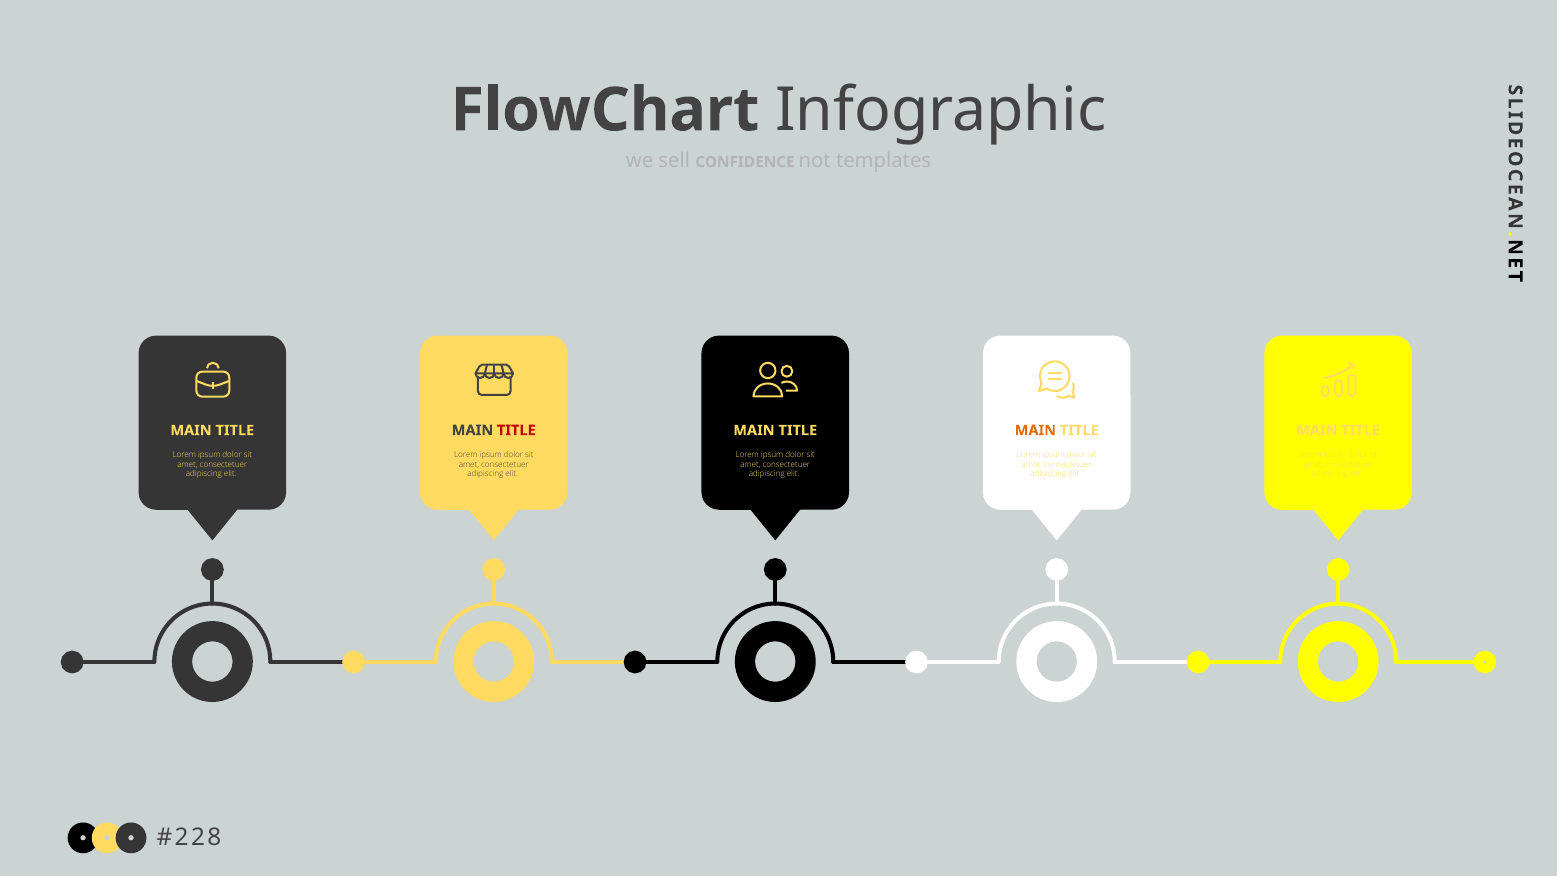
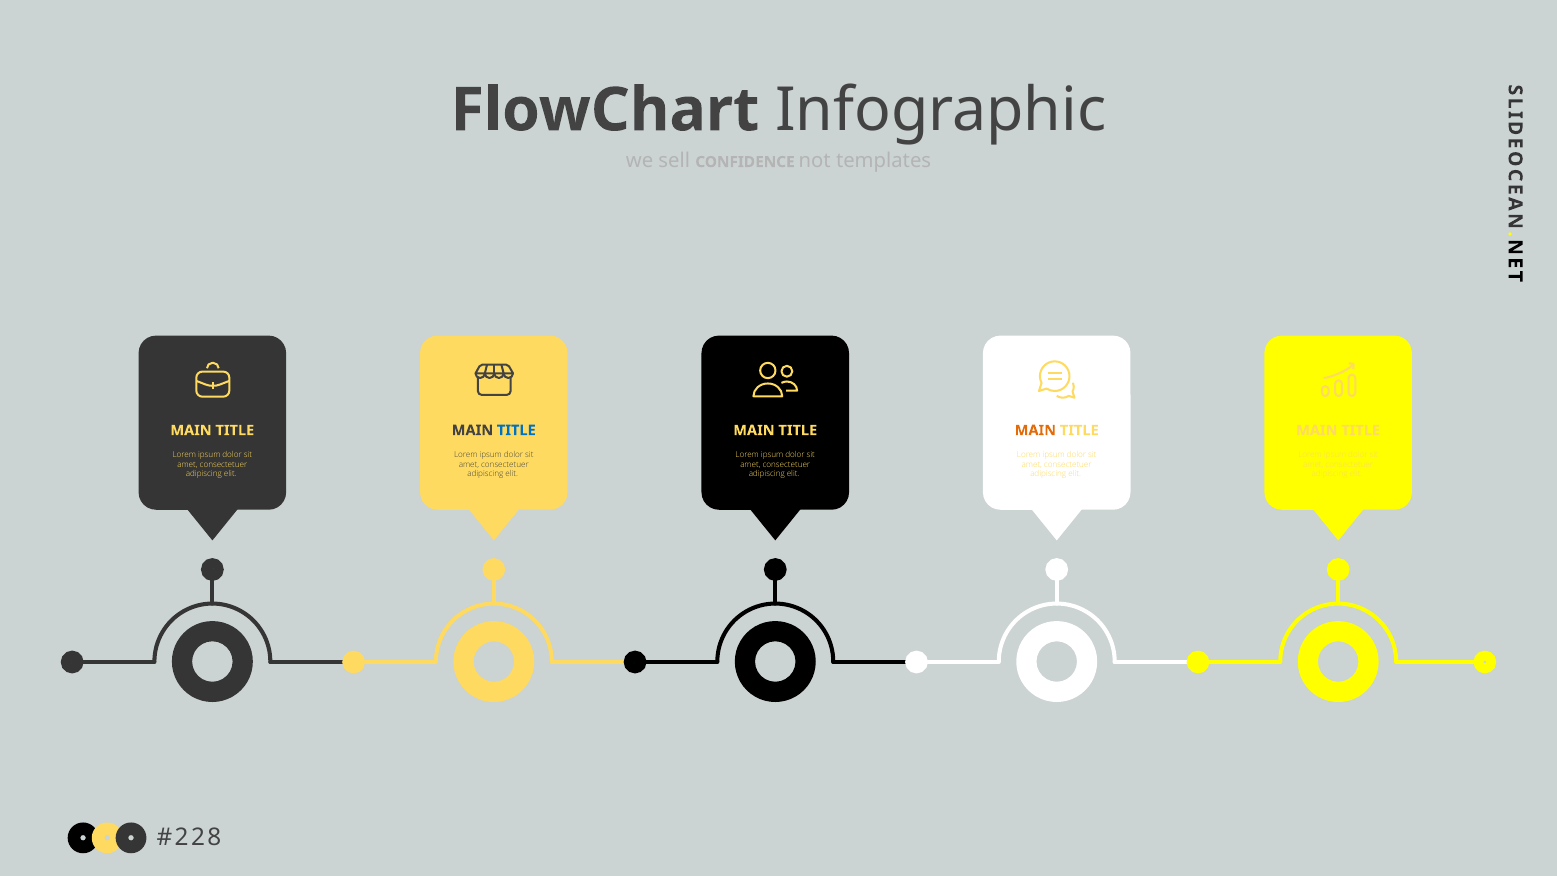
TITLE at (516, 430) colour: red -> blue
